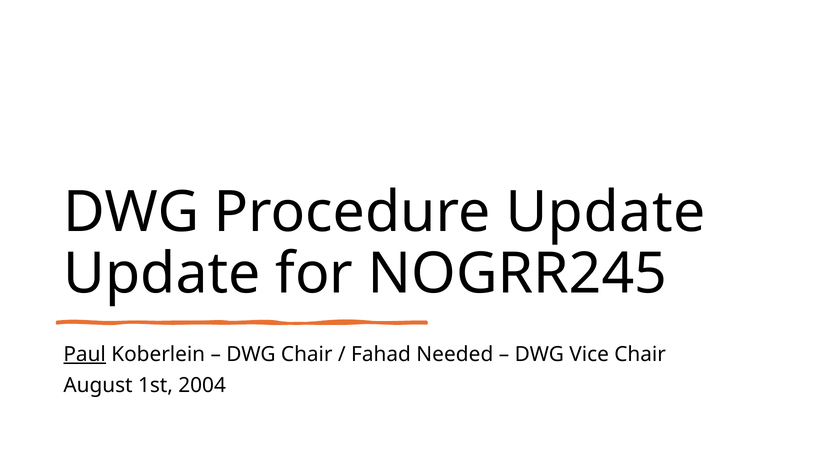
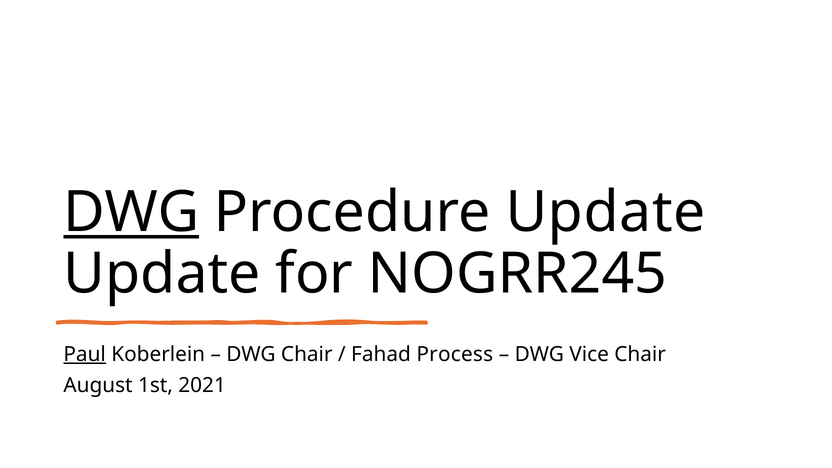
DWG at (131, 212) underline: none -> present
Needed: Needed -> Process
2004: 2004 -> 2021
